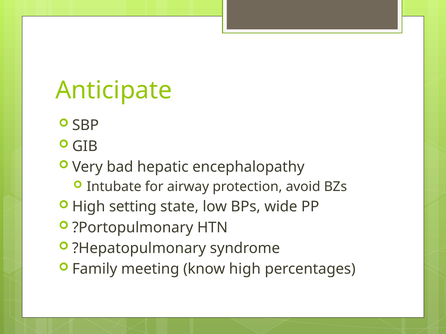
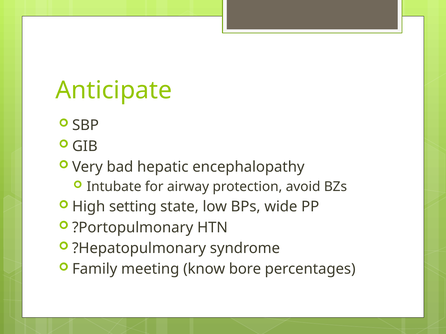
know high: high -> bore
